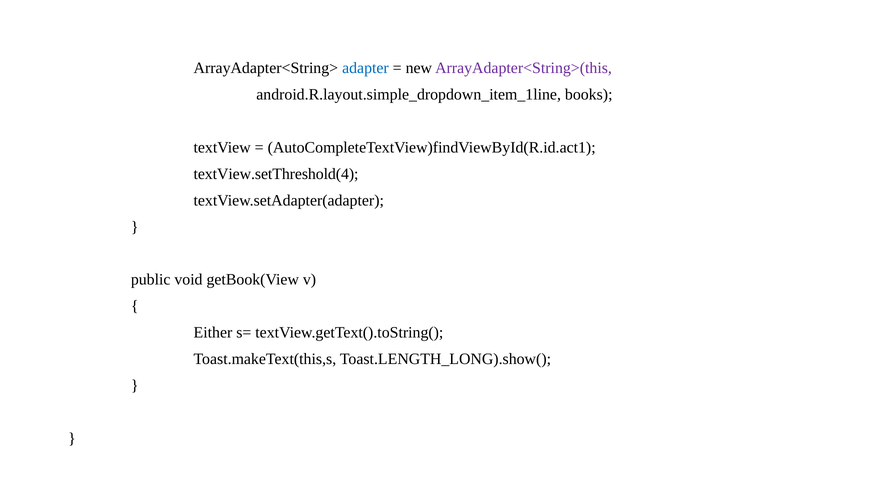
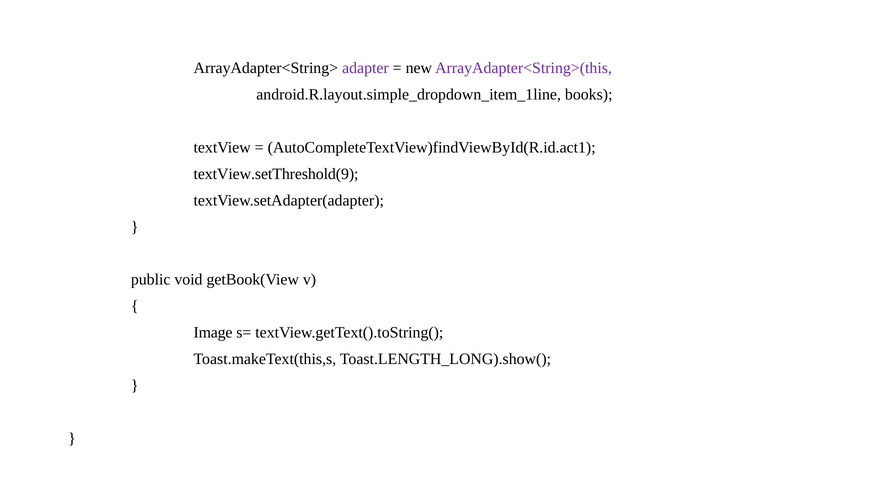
adapter colour: blue -> purple
textView.setThreshold(4: textView.setThreshold(4 -> textView.setThreshold(9
Either: Either -> Image
